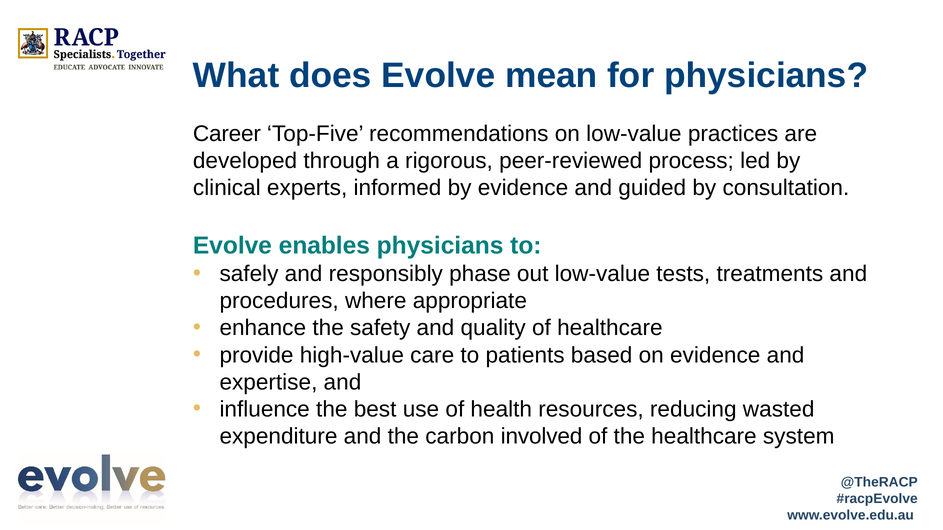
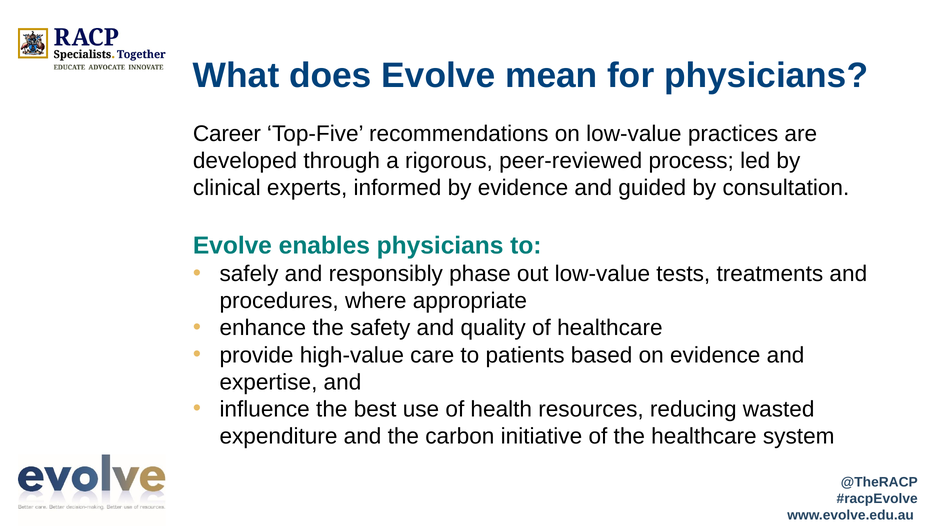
involved: involved -> initiative
